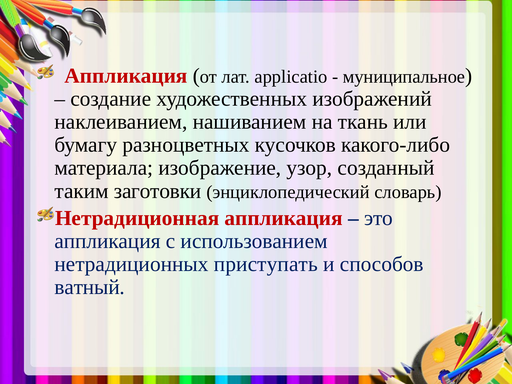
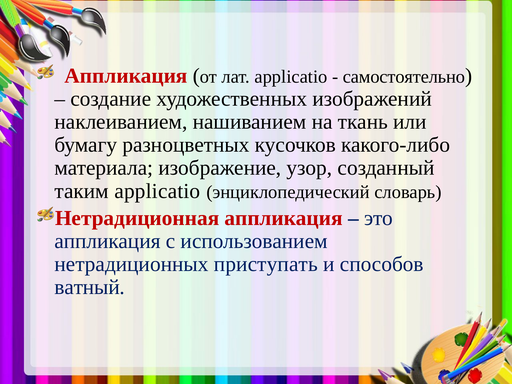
муниципальное: муниципальное -> самостоятельно
таким заготовки: заготовки -> applicatio
